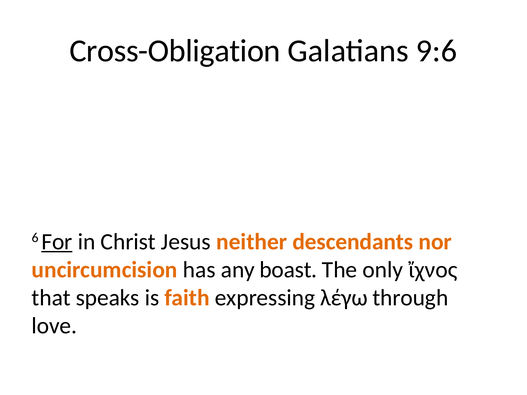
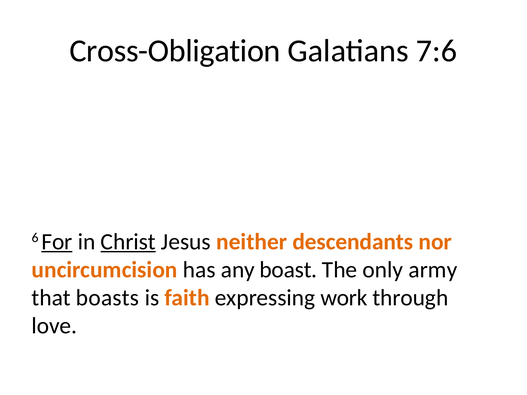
9:6: 9:6 -> 7:6
Christ underline: none -> present
ἴχνος: ἴχνος -> army
speaks: speaks -> boasts
λέγω: λέγω -> work
